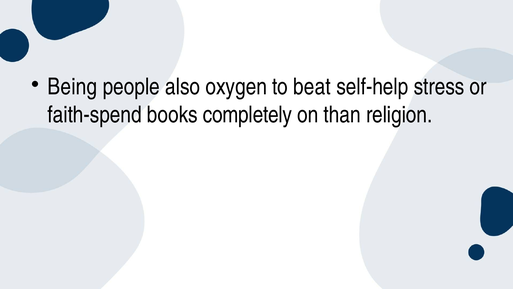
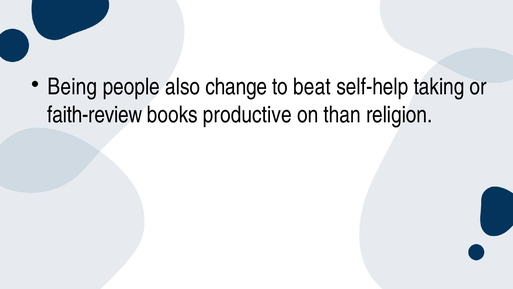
oxygen: oxygen -> change
stress: stress -> taking
faith-spend: faith-spend -> faith-review
completely: completely -> productive
